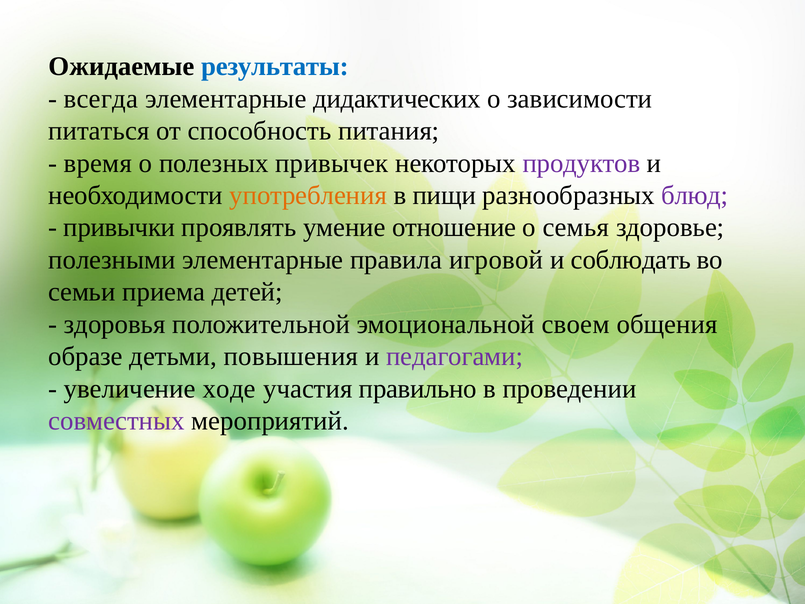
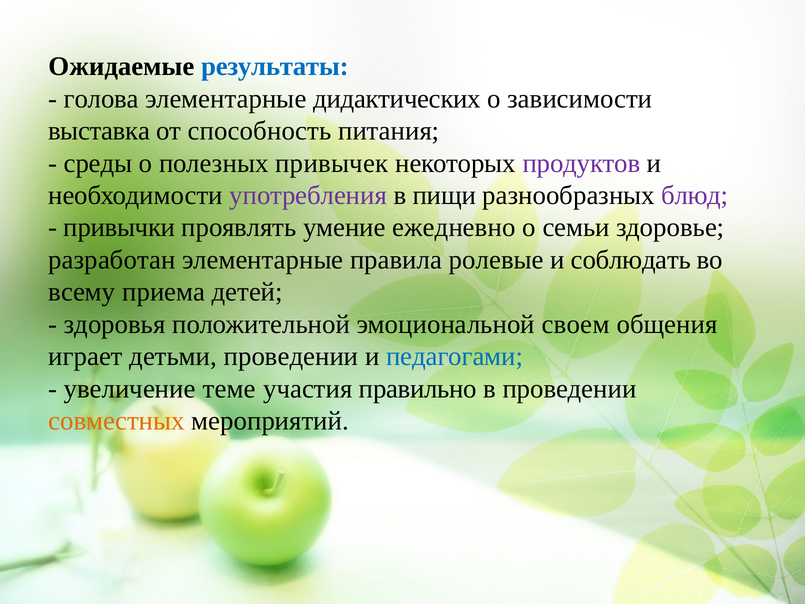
всегда: всегда -> голова
питаться: питаться -> выставка
время: время -> среды
употребления colour: orange -> purple
отношение: отношение -> ежедневно
семья: семья -> семьи
полезными: полезными -> разработан
игровой: игровой -> ролевые
семьи: семьи -> всему
образе: образе -> играет
детьми повышения: повышения -> проведении
педагогами colour: purple -> blue
ходе: ходе -> теме
совместных colour: purple -> orange
